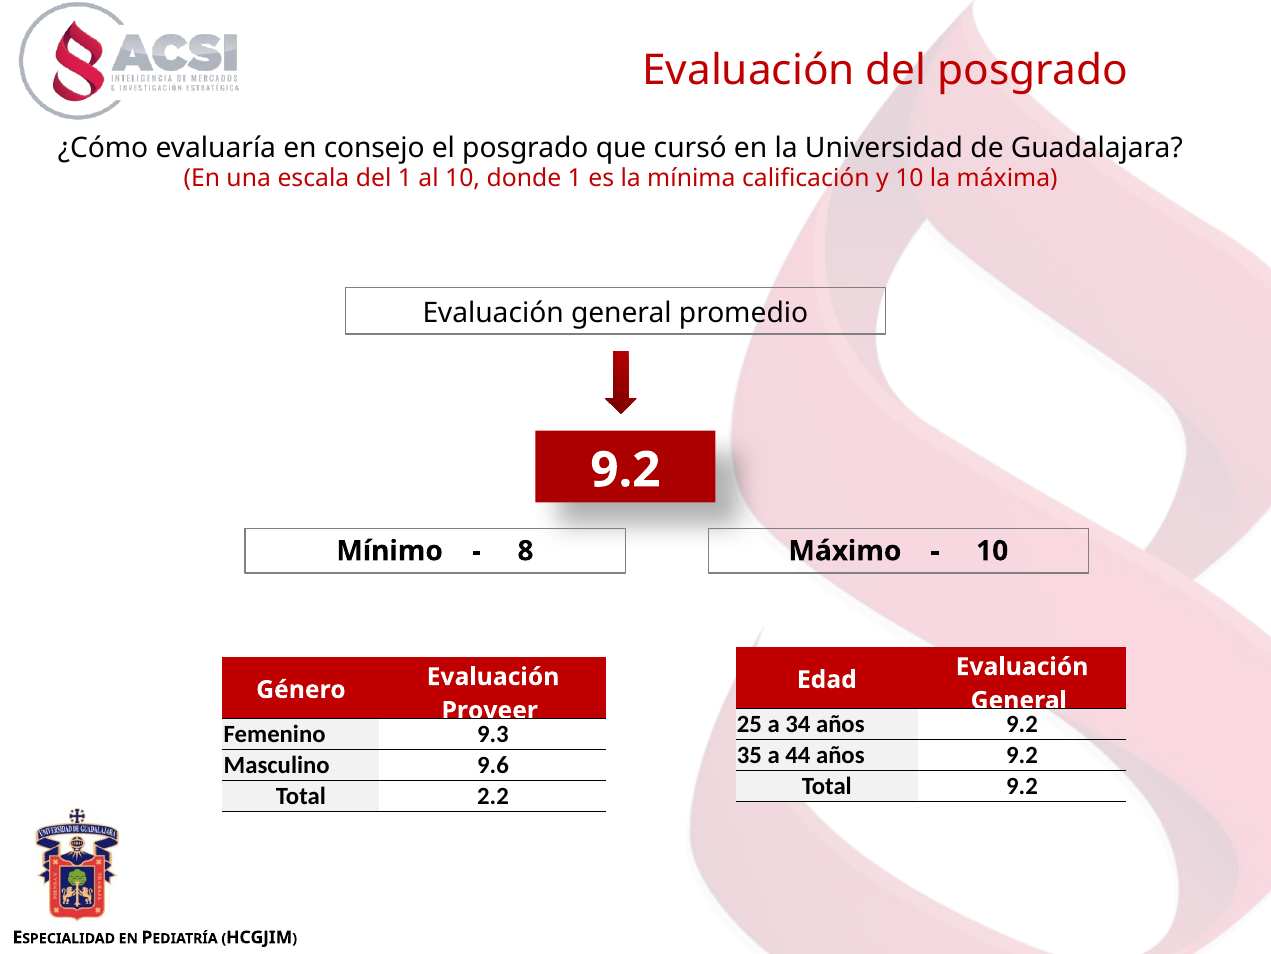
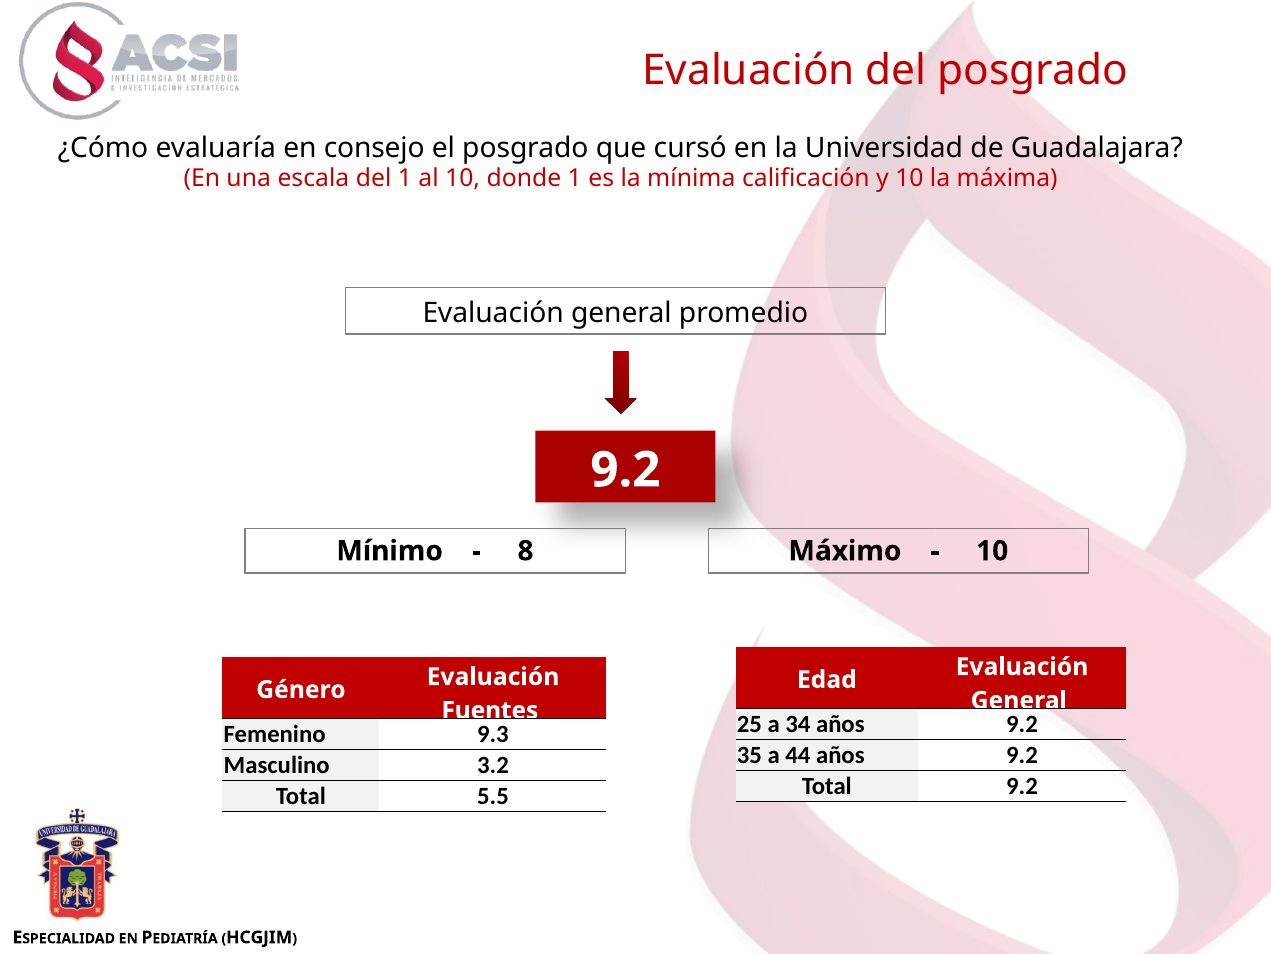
Proveer: Proveer -> Fuentes
9.6: 9.6 -> 3.2
2.2: 2.2 -> 5.5
